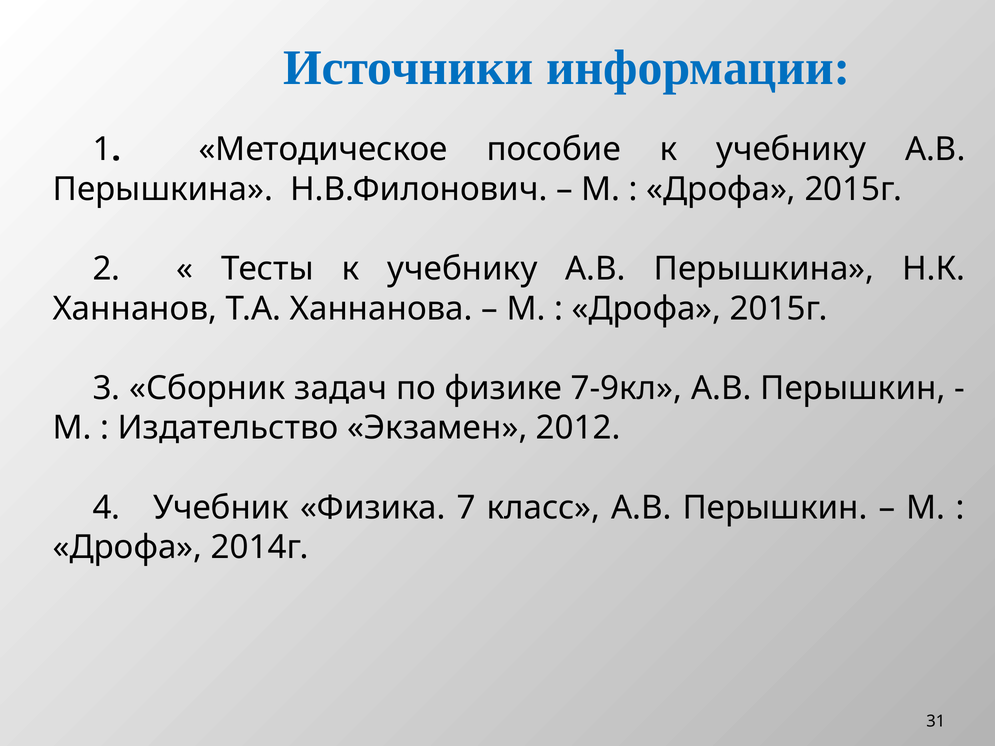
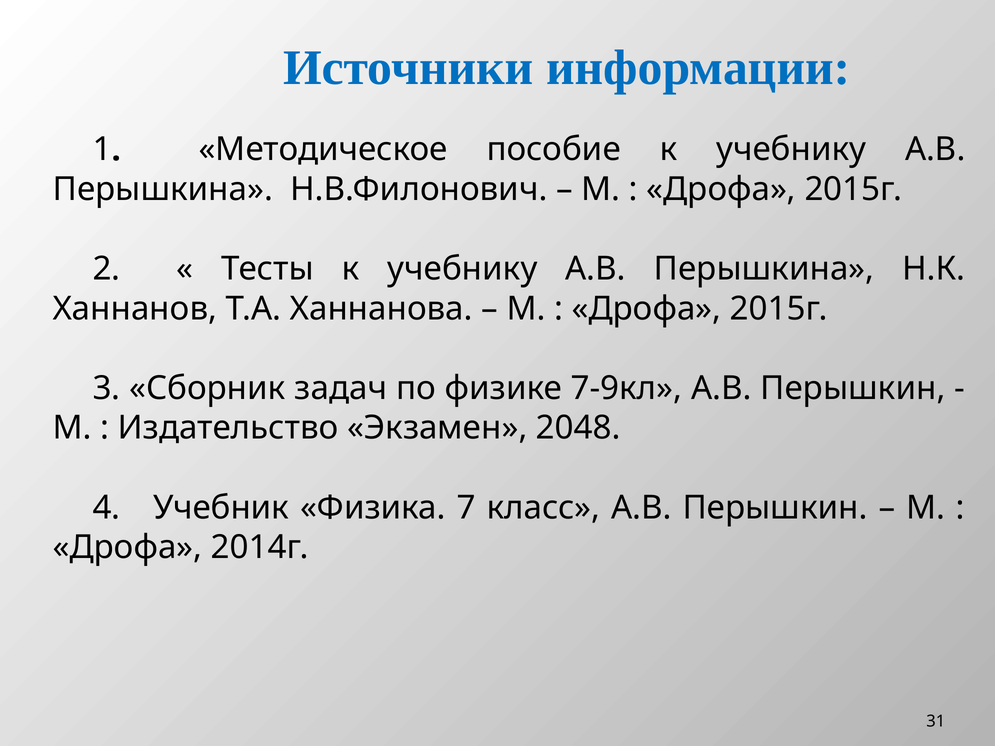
2012: 2012 -> 2048
